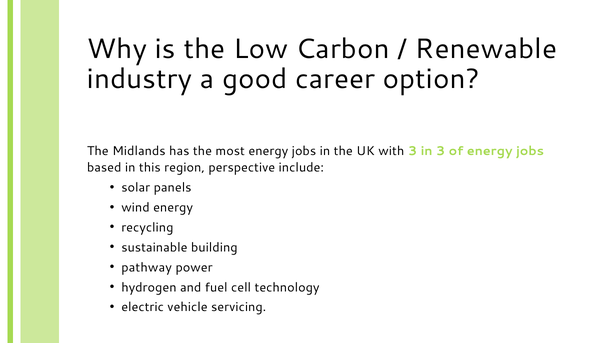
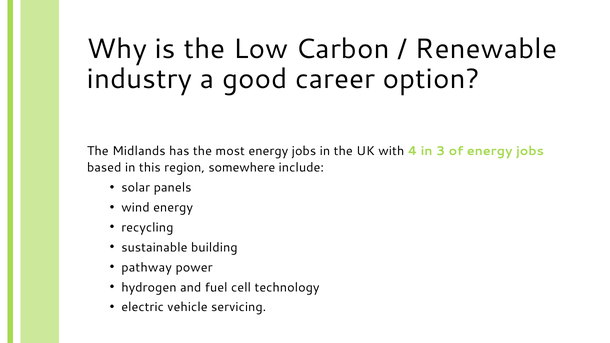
with 3: 3 -> 4
perspective: perspective -> somewhere
